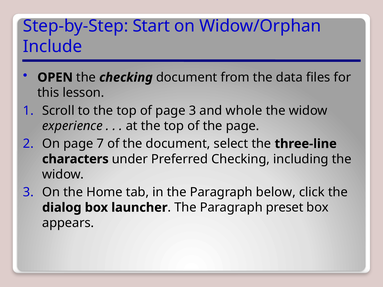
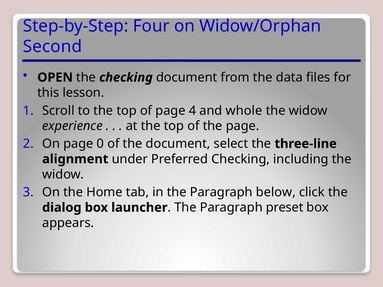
Start: Start -> Four
Include: Include -> Second
page 3: 3 -> 4
7: 7 -> 0
characters: characters -> alignment
